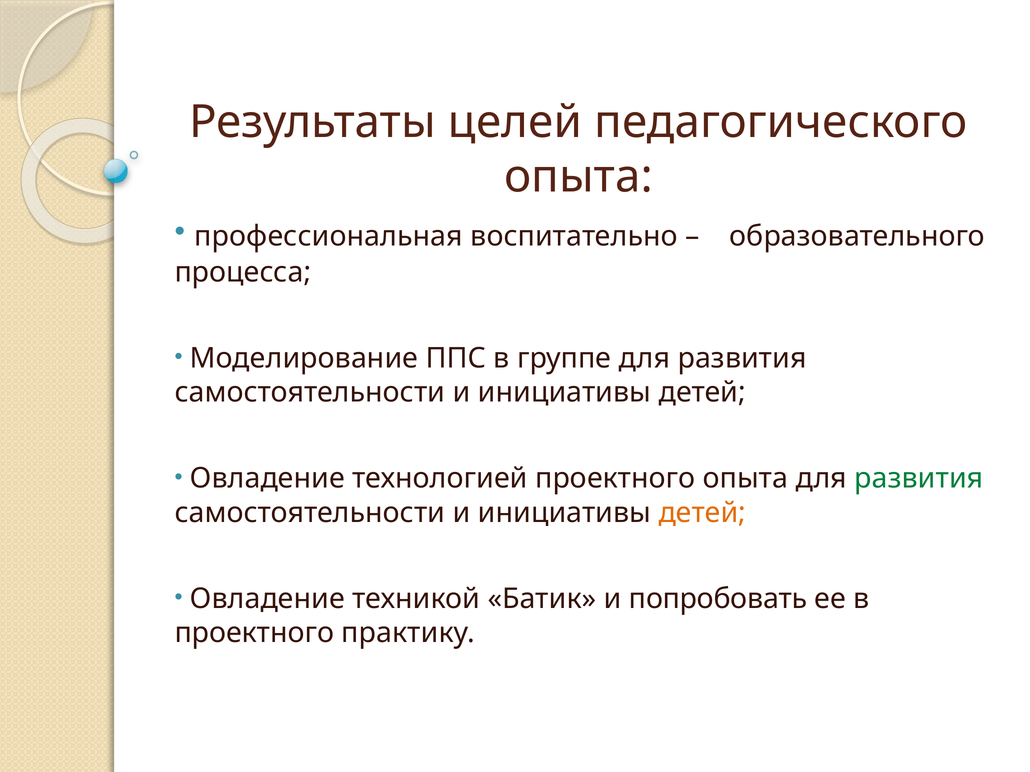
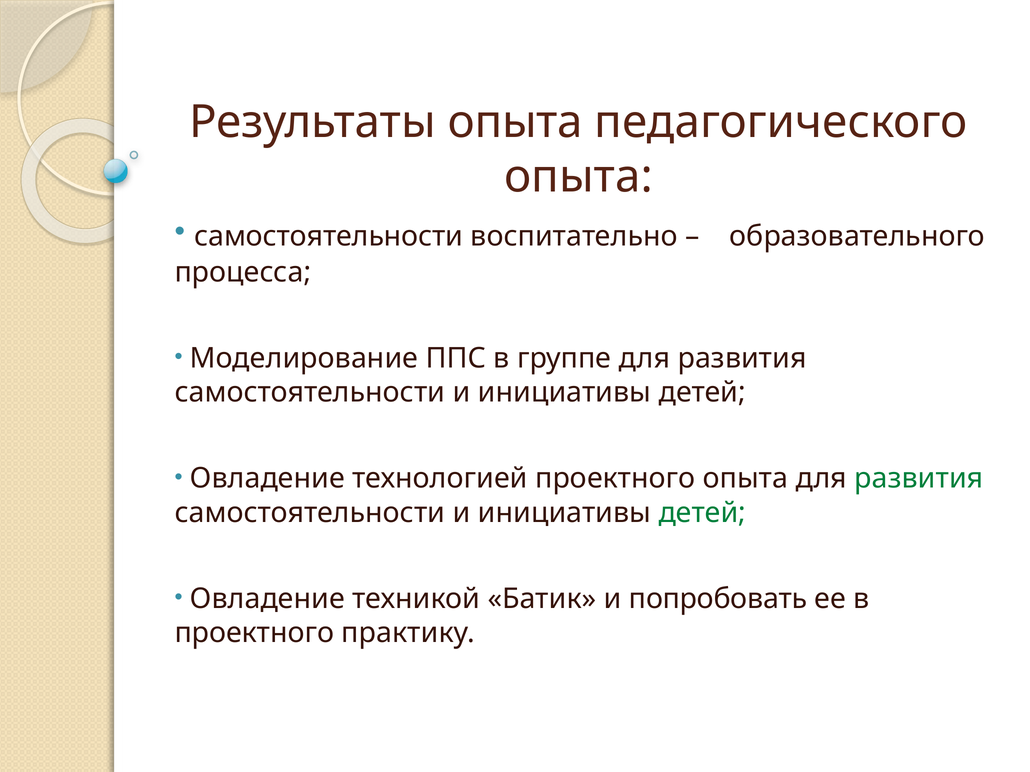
Результаты целей: целей -> опыта
профессиональная at (329, 236): профессиональная -> самостоятельности
детей at (702, 513) colour: orange -> green
